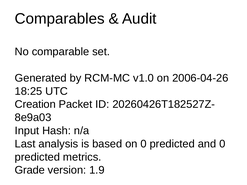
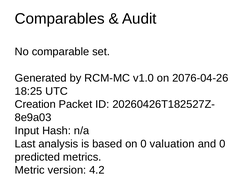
2006-04-26: 2006-04-26 -> 2076-04-26
on 0 predicted: predicted -> valuation
Grade: Grade -> Metric
1.9: 1.9 -> 4.2
